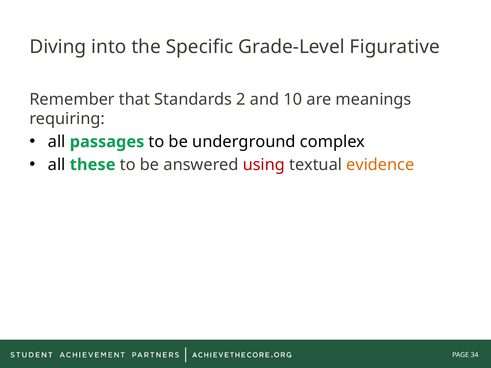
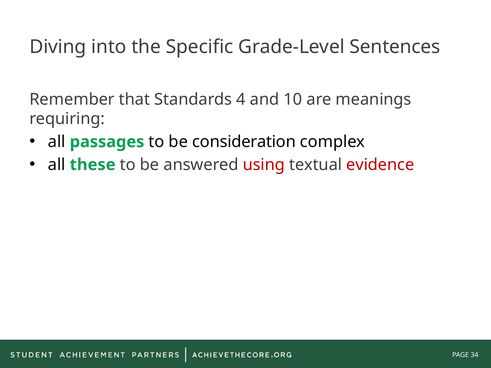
Figurative: Figurative -> Sentences
2: 2 -> 4
underground: underground -> consideration
evidence colour: orange -> red
